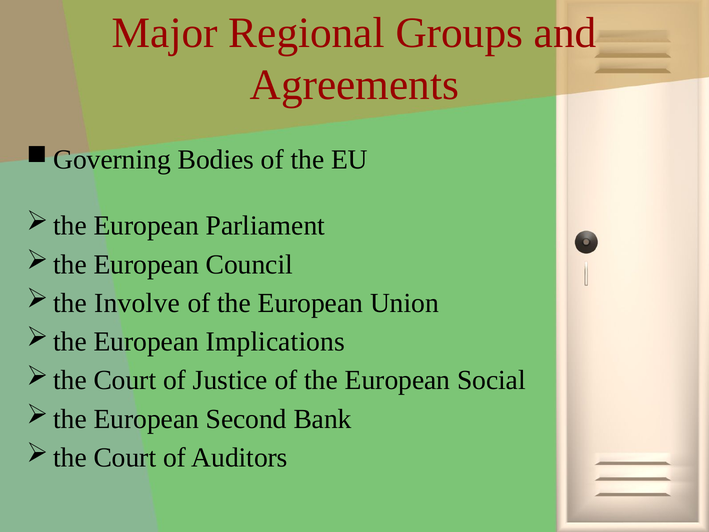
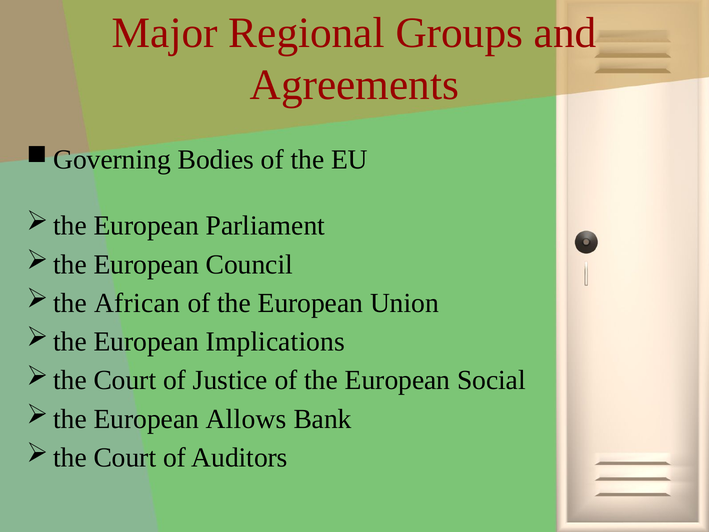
Involve: Involve -> African
Second: Second -> Allows
